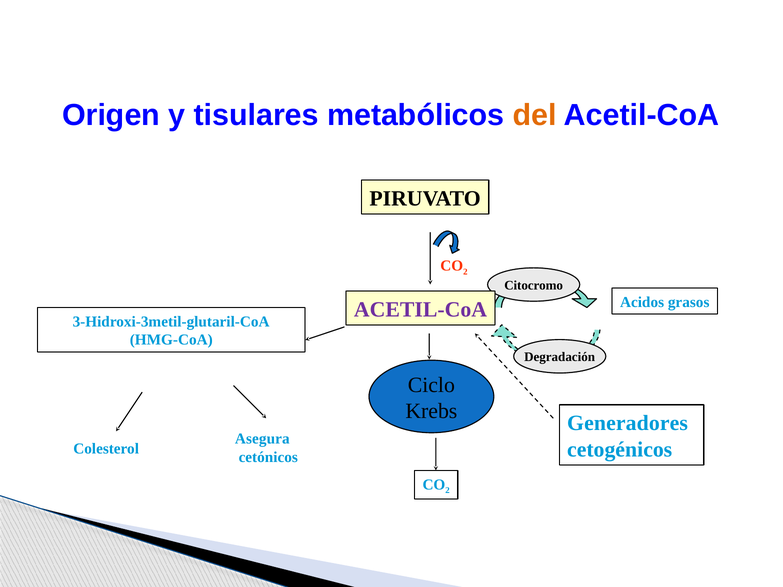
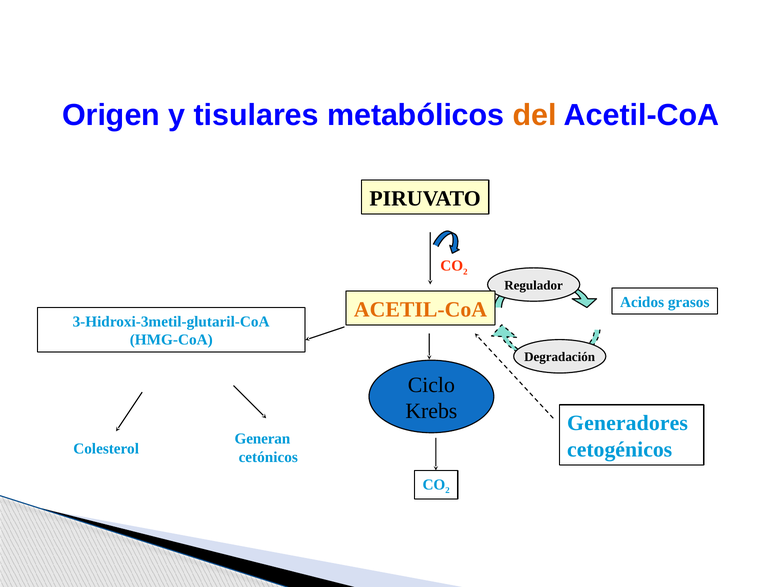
Citocromo: Citocromo -> Regulador
ACETIL-CoA at (421, 310) colour: purple -> orange
Asegura: Asegura -> Generan
